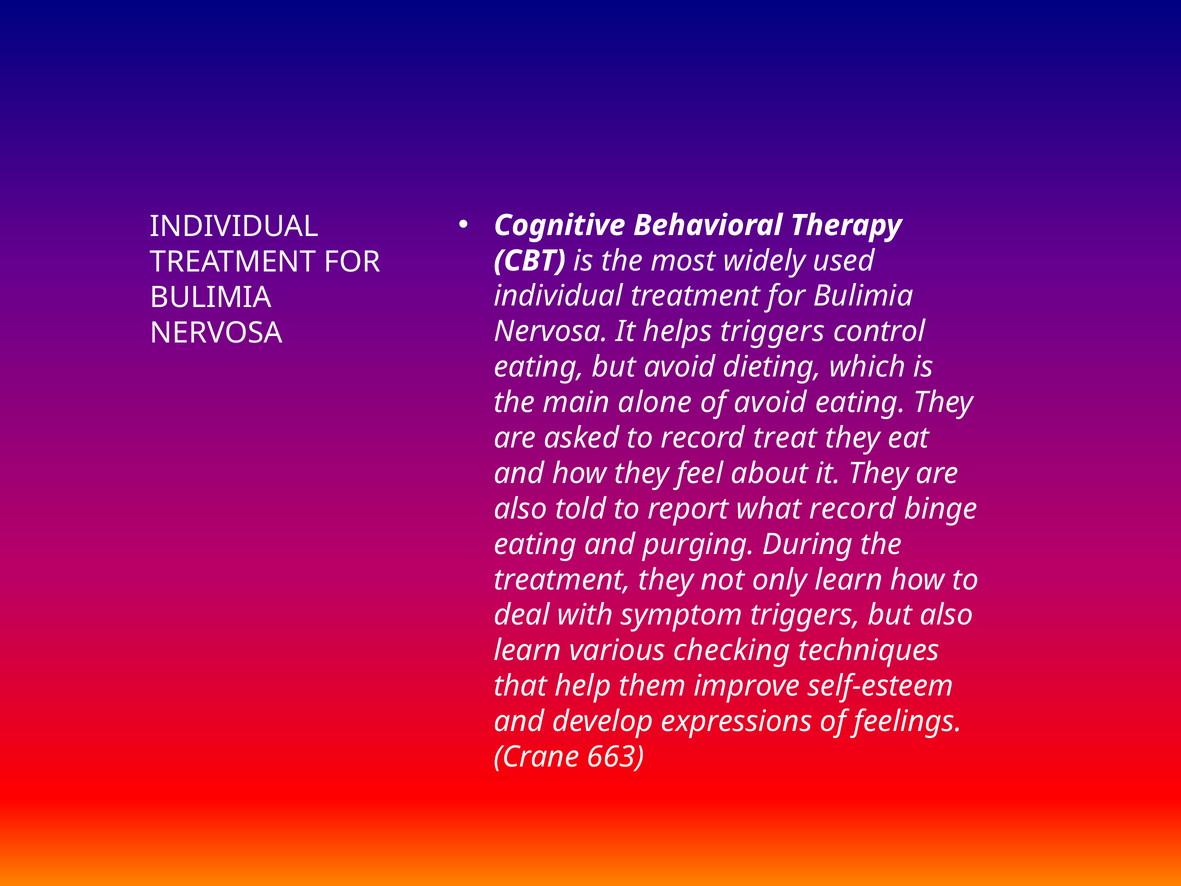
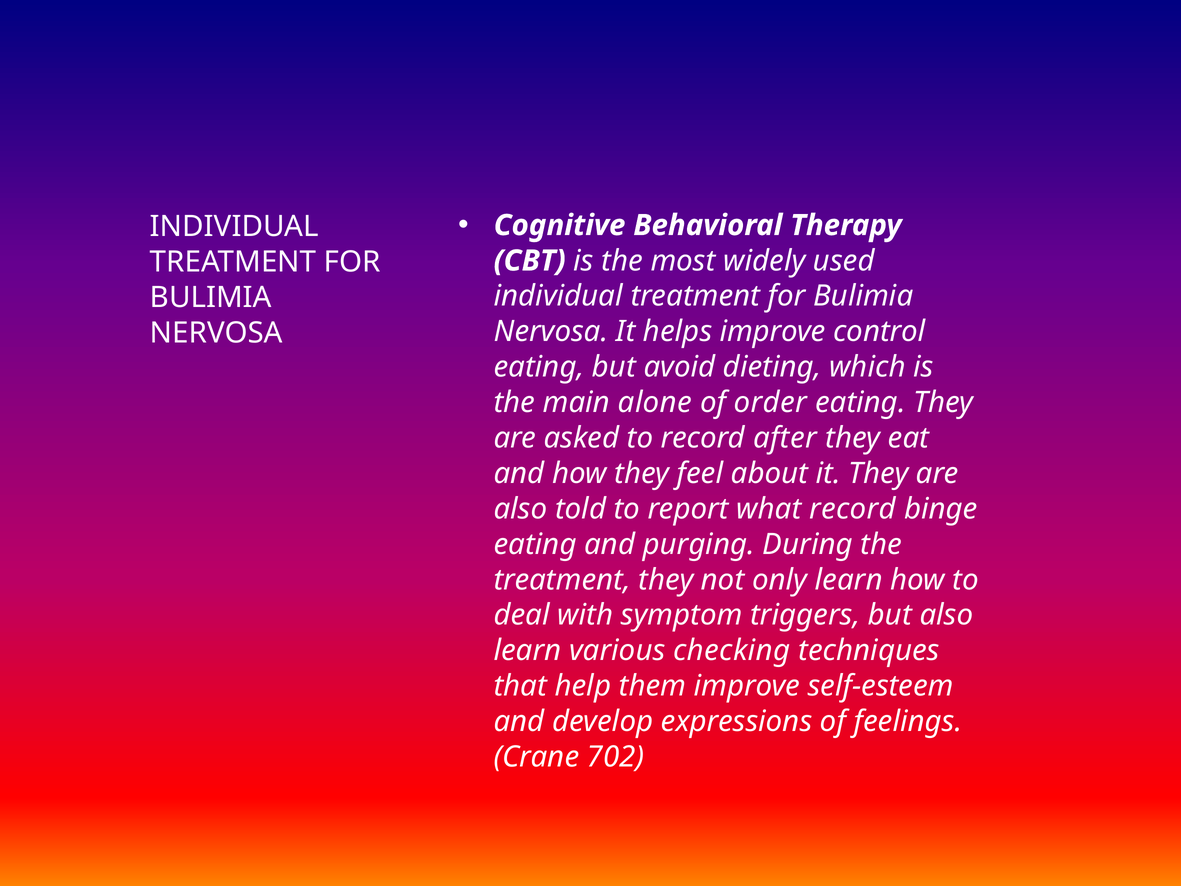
helps triggers: triggers -> improve
of avoid: avoid -> order
treat: treat -> after
663: 663 -> 702
